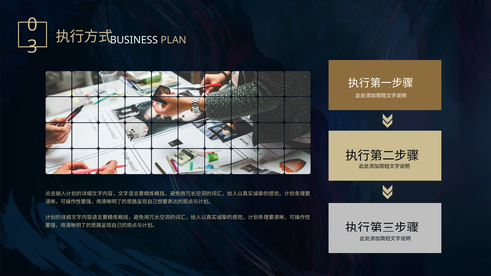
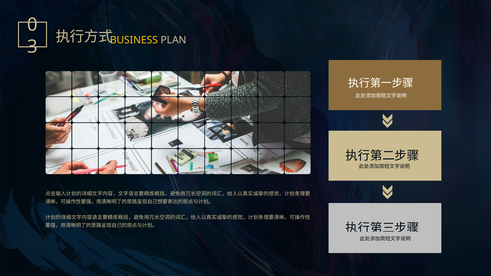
BUSINESS colour: white -> yellow
